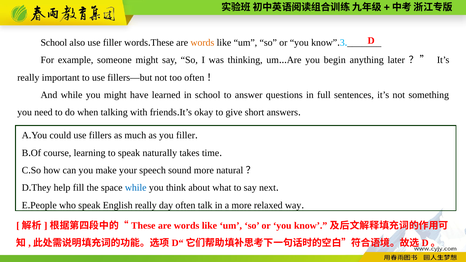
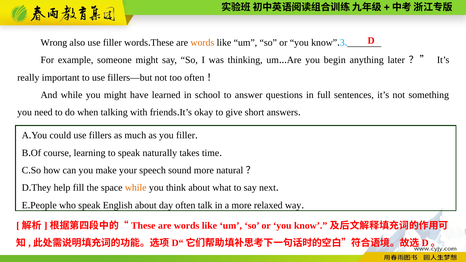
School at (54, 43): School -> Wrong
while at (136, 188) colour: blue -> orange
English really: really -> about
